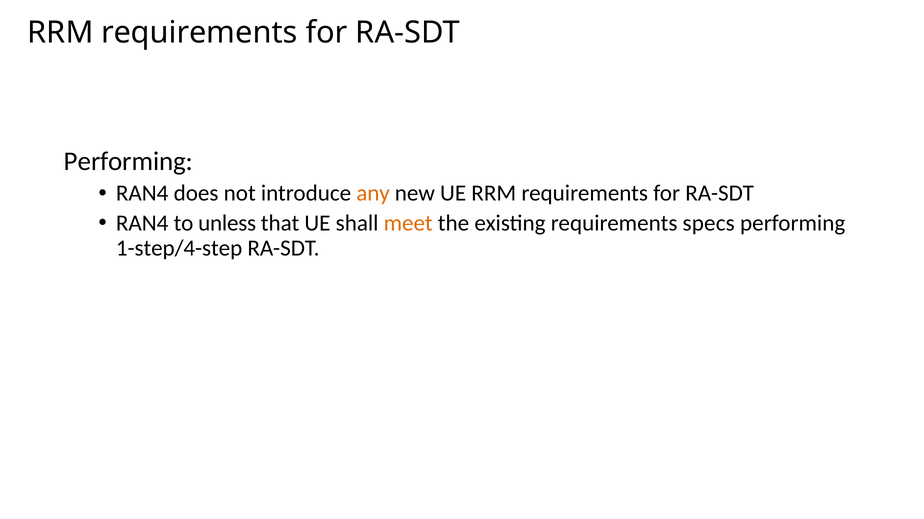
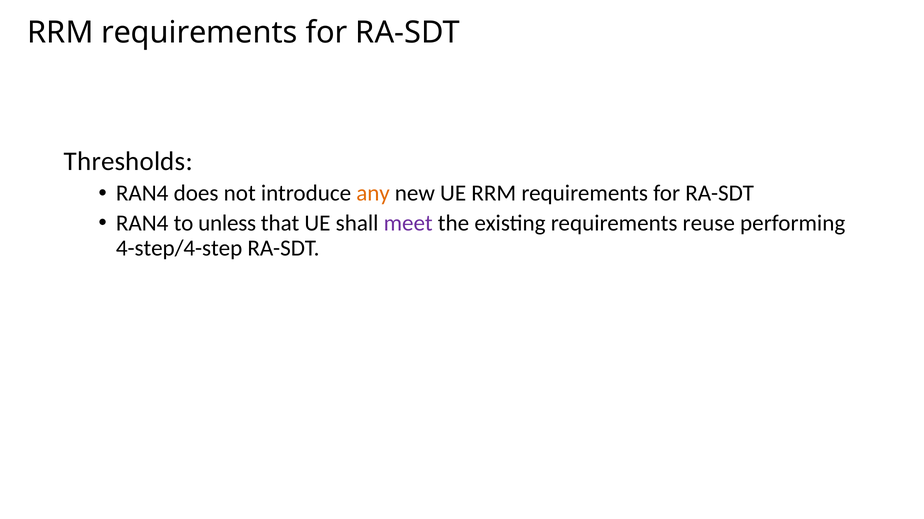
Performing at (128, 162): Performing -> Thresholds
meet colour: orange -> purple
specs: specs -> reuse
1-step/4-step: 1-step/4-step -> 4-step/4-step
